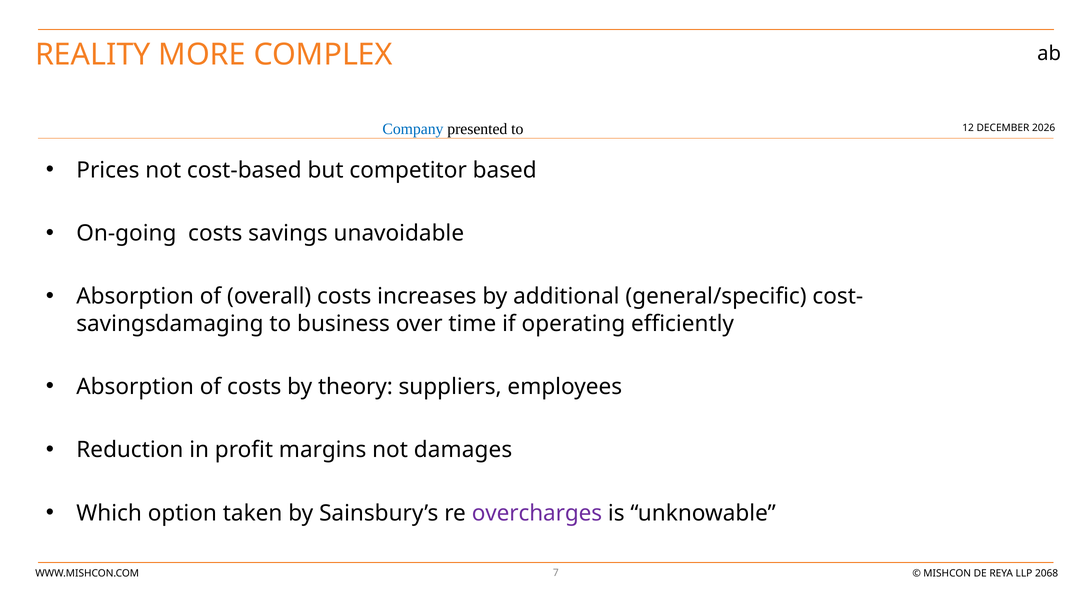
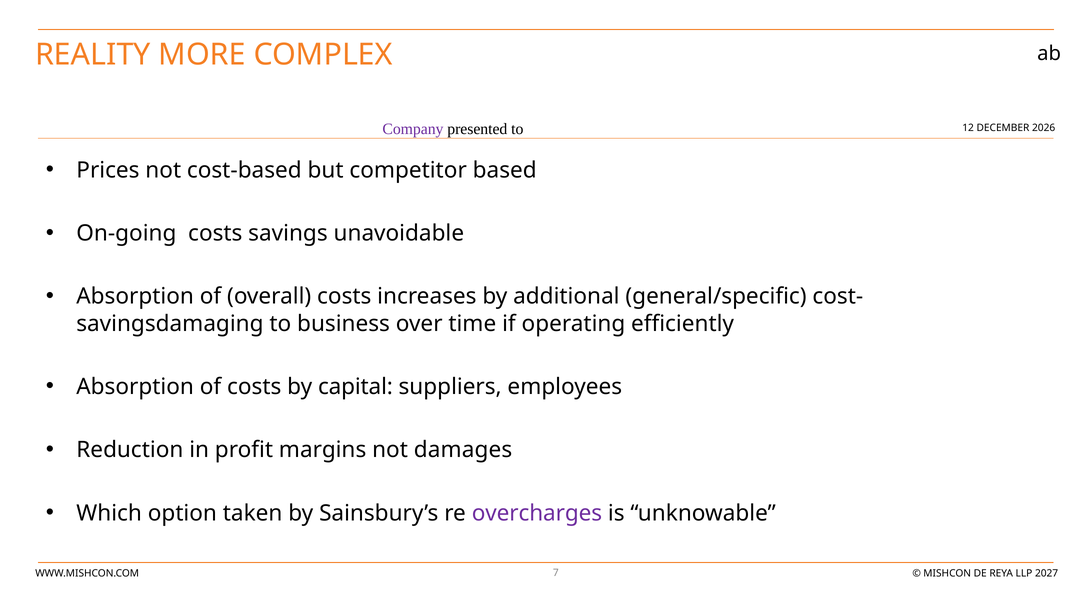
Company colour: blue -> purple
theory: theory -> capital
2068: 2068 -> 2027
